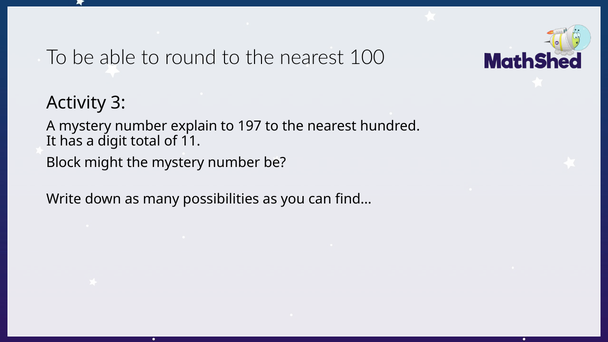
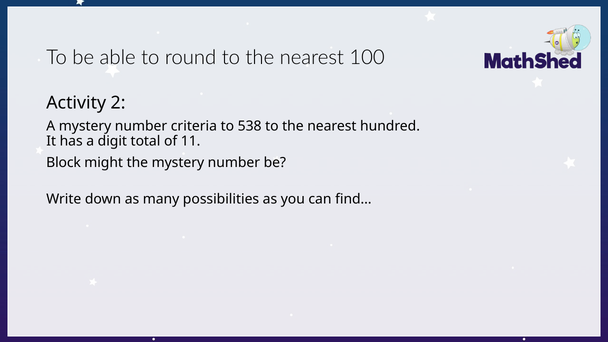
3: 3 -> 2
explain: explain -> criteria
197: 197 -> 538
